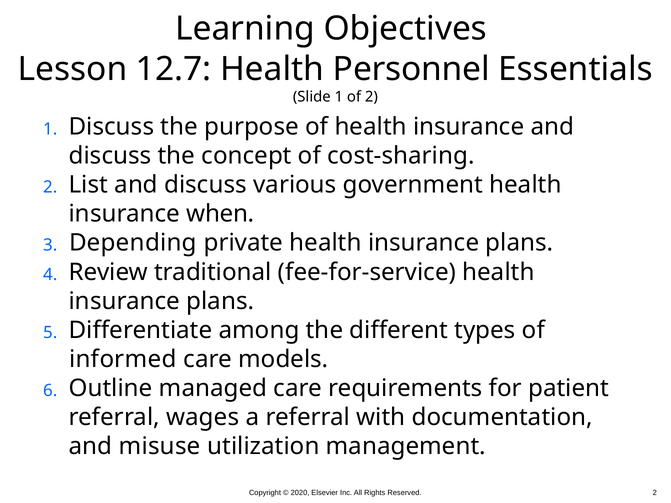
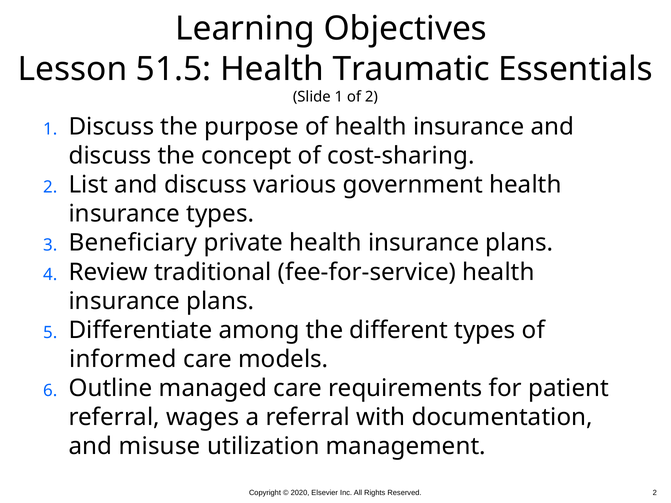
12.7: 12.7 -> 51.5
Personnel: Personnel -> Traumatic
insurance when: when -> types
Depending: Depending -> Beneficiary
